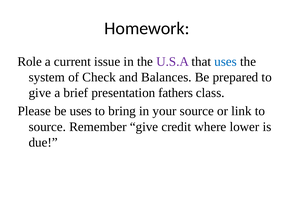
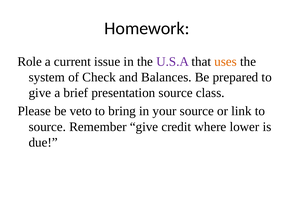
uses at (226, 62) colour: blue -> orange
presentation fathers: fathers -> source
be uses: uses -> veto
